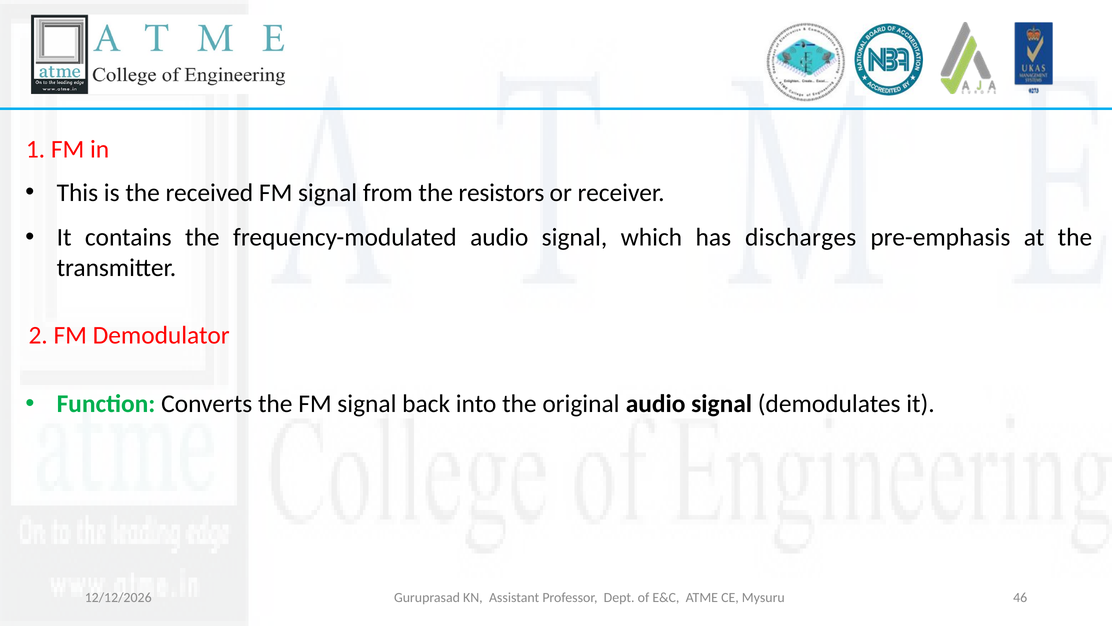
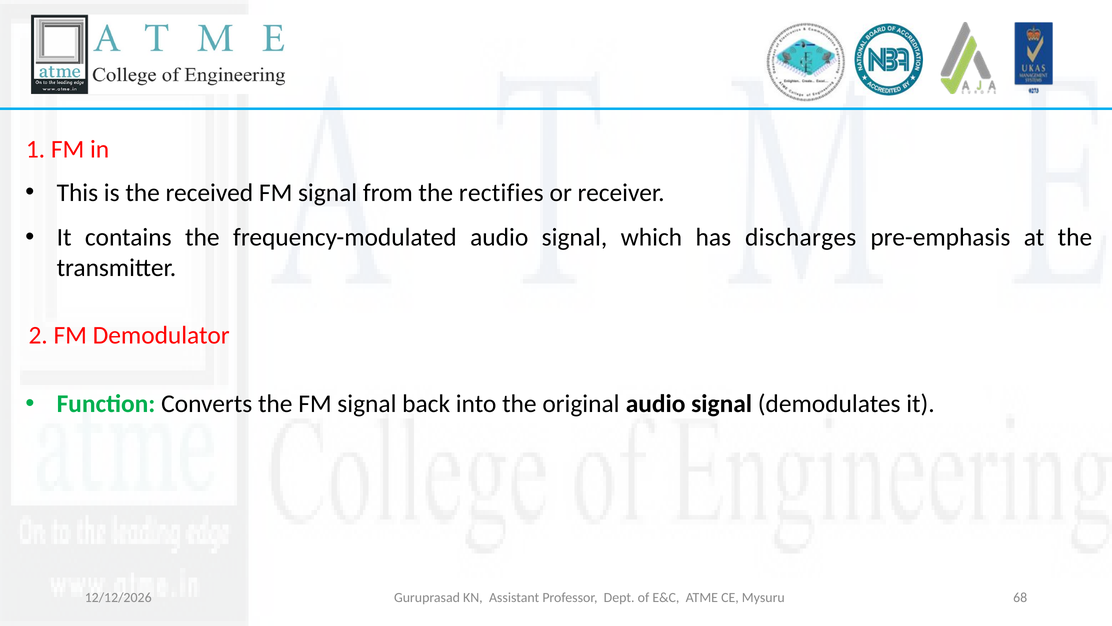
resistors: resistors -> rectifies
46: 46 -> 68
